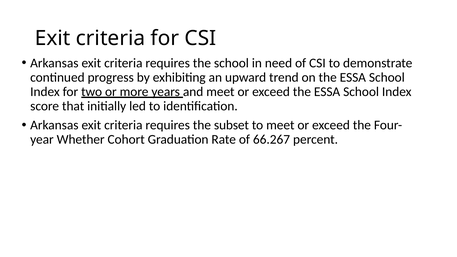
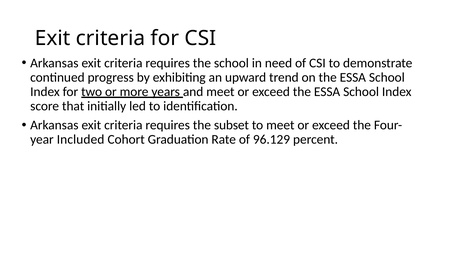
Whether: Whether -> Included
66.267: 66.267 -> 96.129
